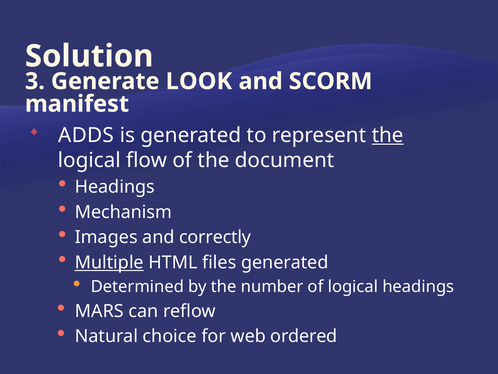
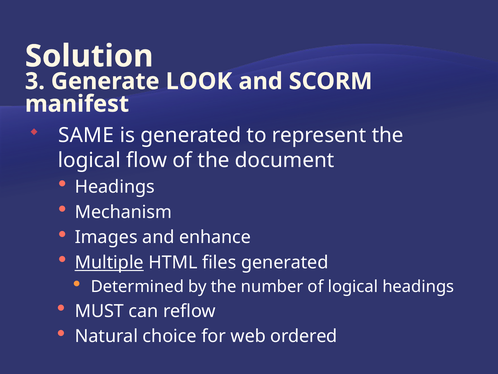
ADDS: ADDS -> SAME
the at (388, 135) underline: present -> none
correctly: correctly -> enhance
MARS: MARS -> MUST
